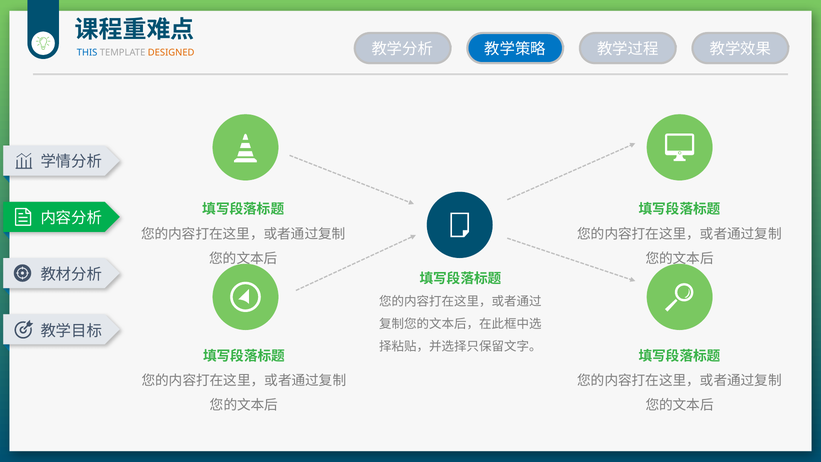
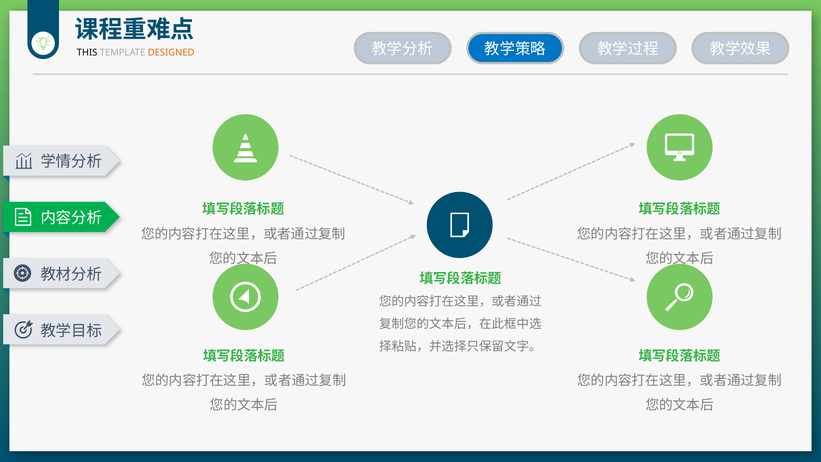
THIS colour: blue -> black
